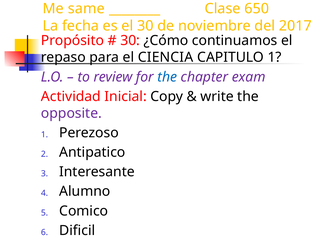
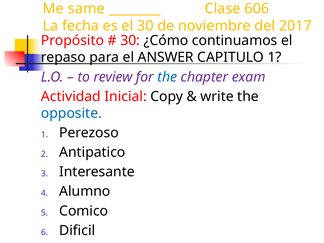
650: 650 -> 606
CIENCIA: CIENCIA -> ANSWER
opposite colour: purple -> blue
